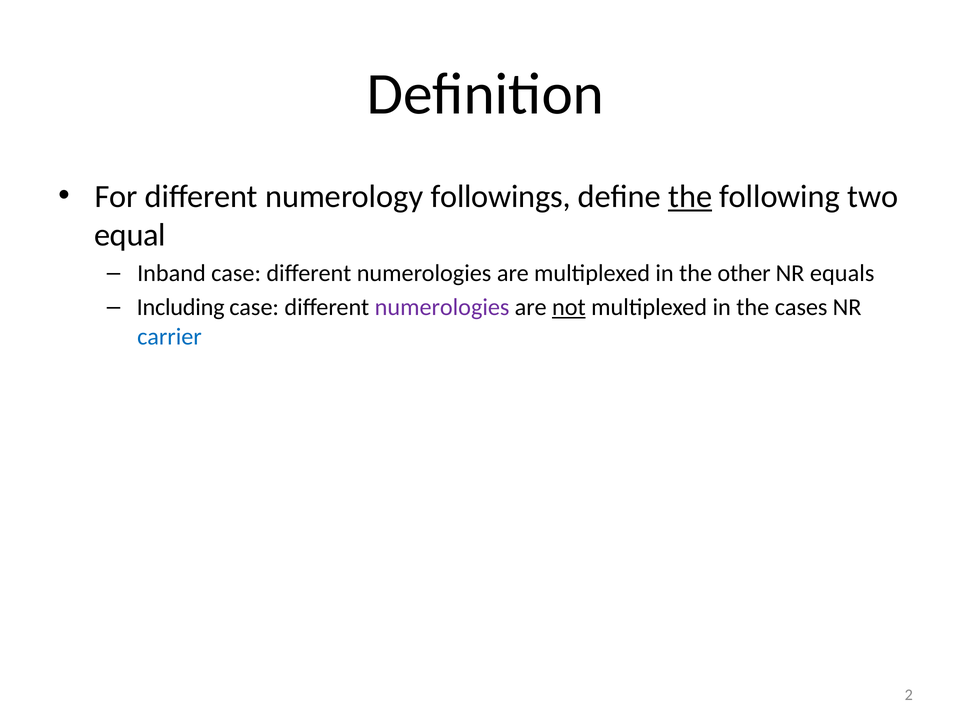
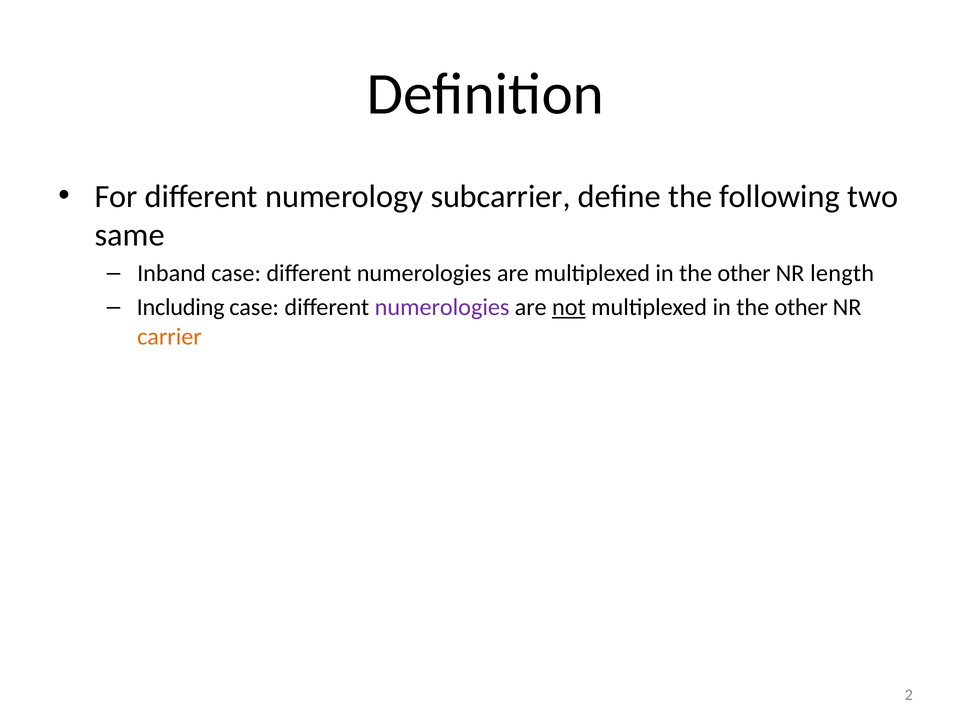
followings: followings -> subcarrier
the at (690, 196) underline: present -> none
equal: equal -> same
equals: equals -> length
cases at (801, 308): cases -> other
carrier colour: blue -> orange
